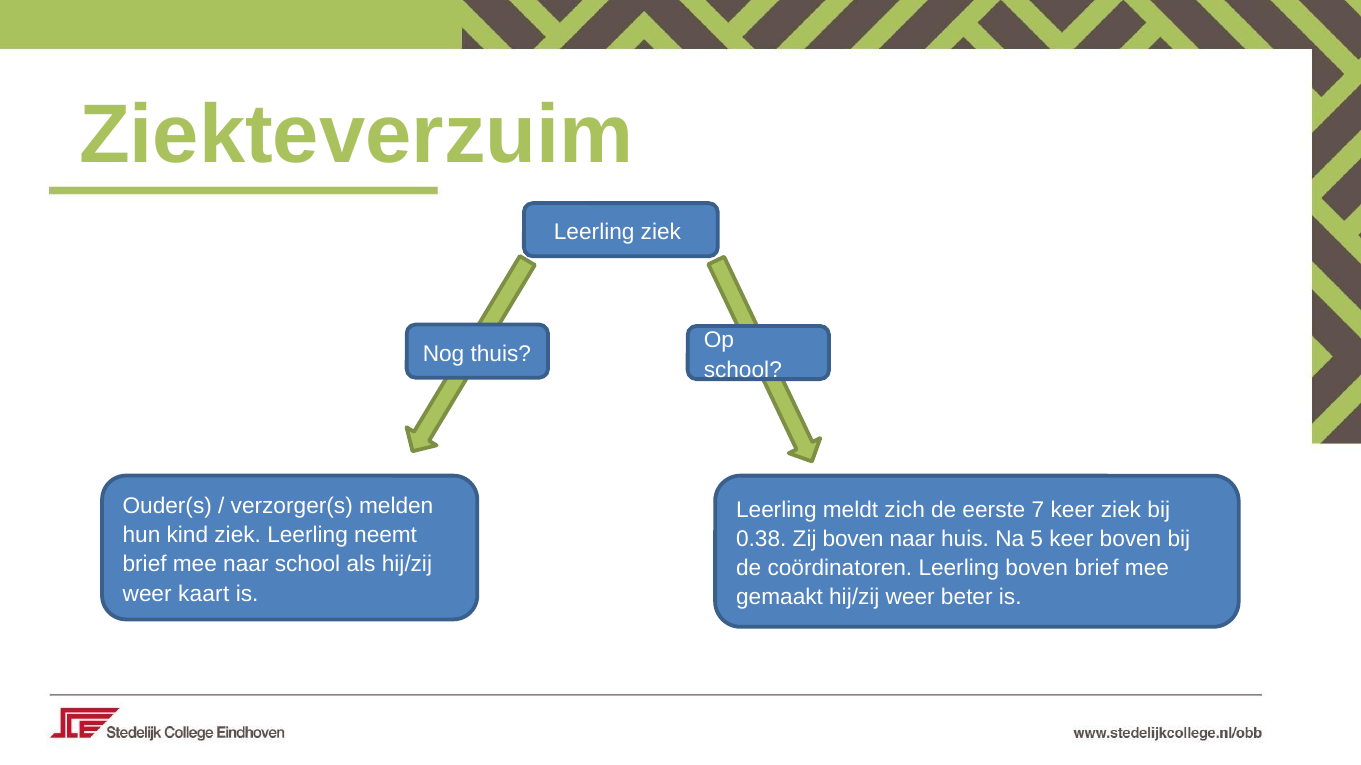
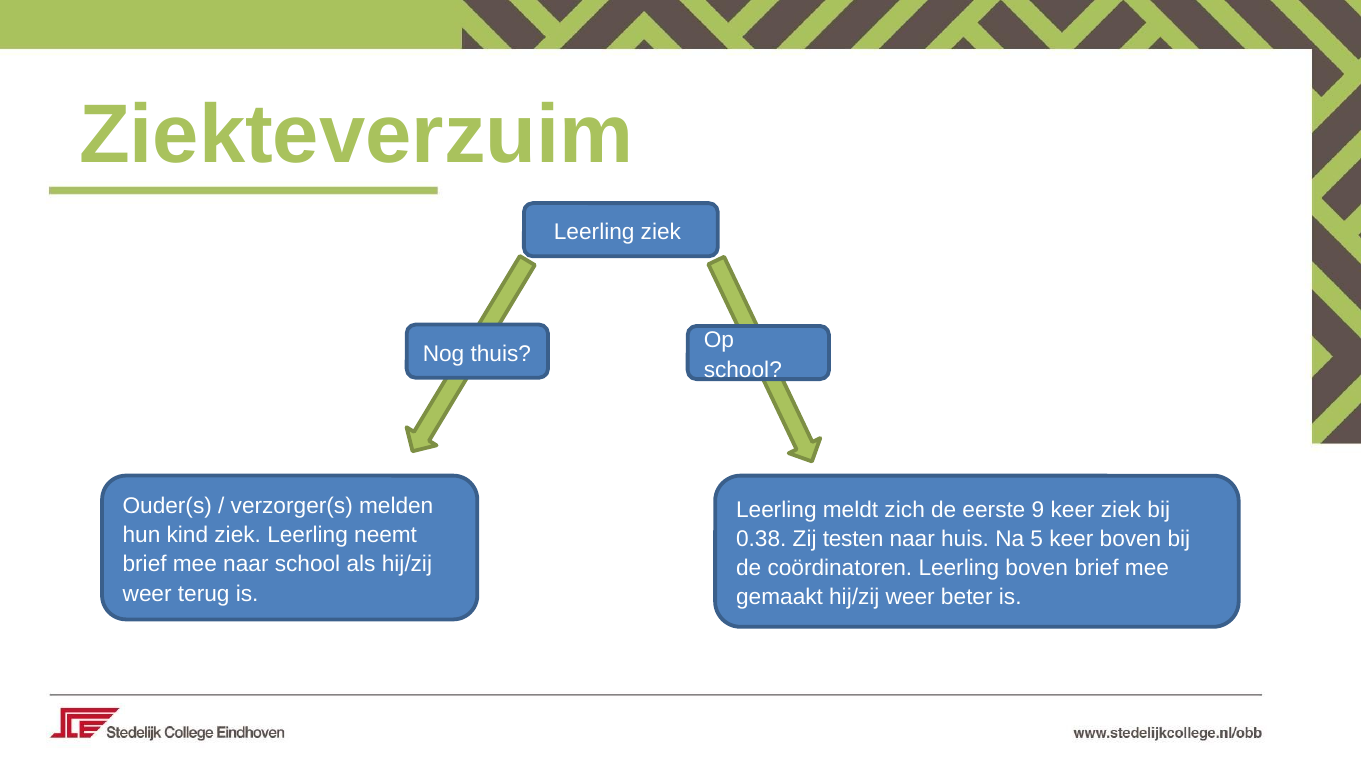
7: 7 -> 9
Zij boven: boven -> testen
kaart: kaart -> terug
